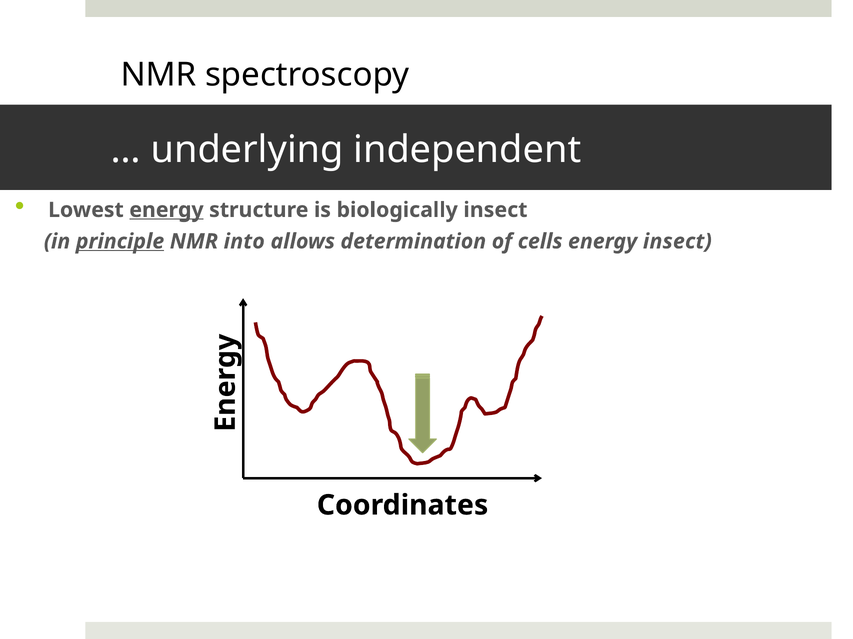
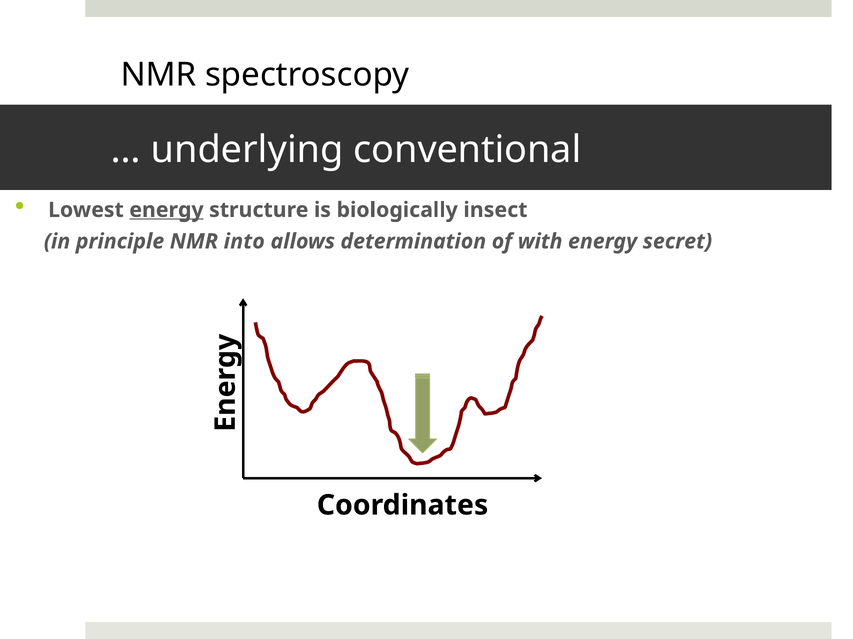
independent: independent -> conventional
principle underline: present -> none
cells: cells -> with
energy insect: insect -> secret
